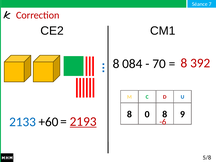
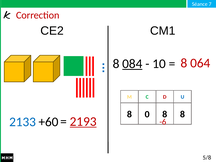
392: 392 -> 064
084 underline: none -> present
70: 70 -> 10
8 9: 9 -> 8
